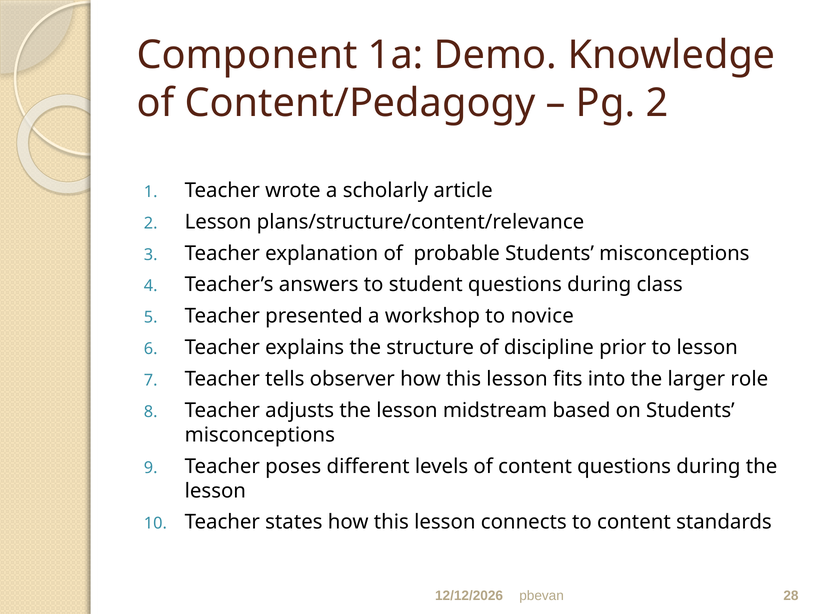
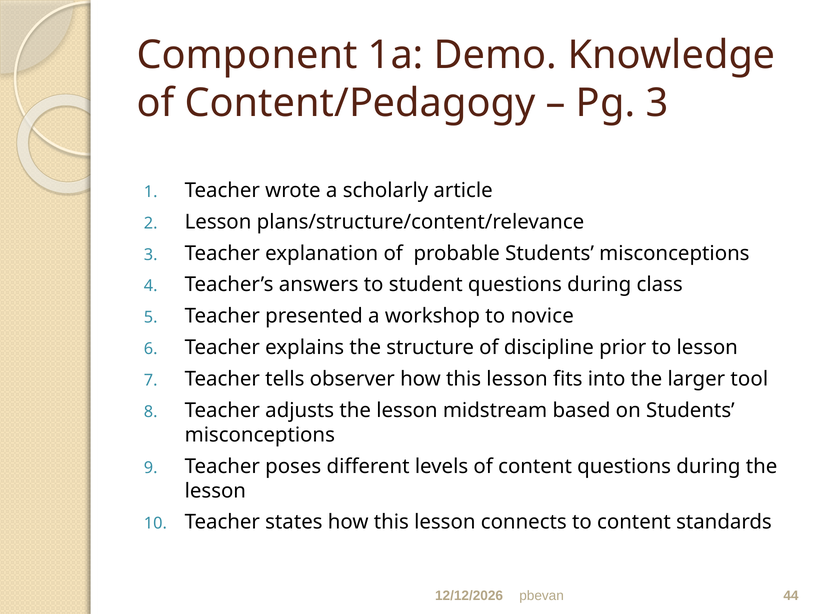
Pg 2: 2 -> 3
role: role -> tool
28: 28 -> 44
